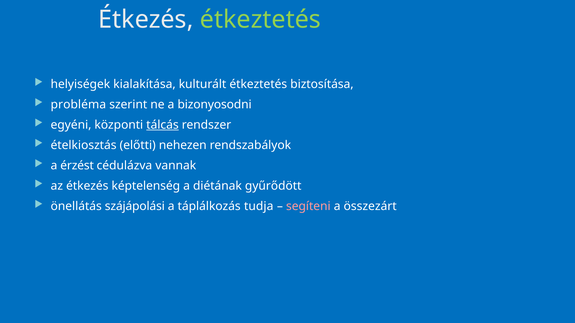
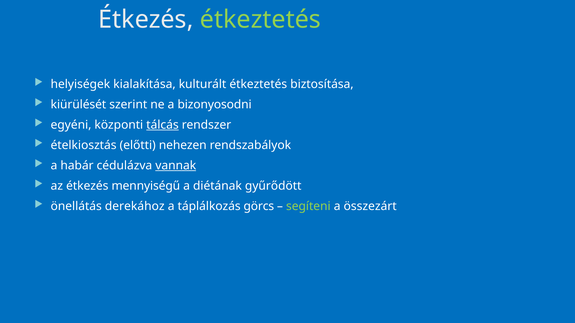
probléma: probléma -> kiürülését
érzést: érzést -> habár
vannak underline: none -> present
képtelenség: képtelenség -> mennyiségű
szájápolási: szájápolási -> derekához
tudja: tudja -> görcs
segíteni colour: pink -> light green
